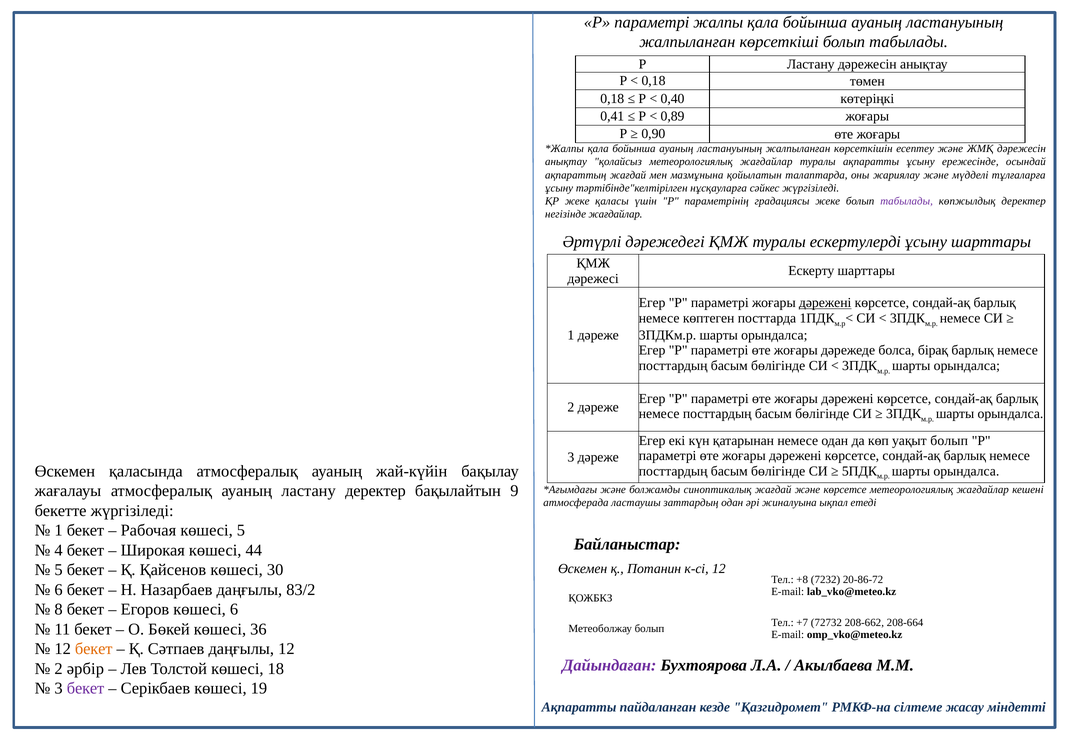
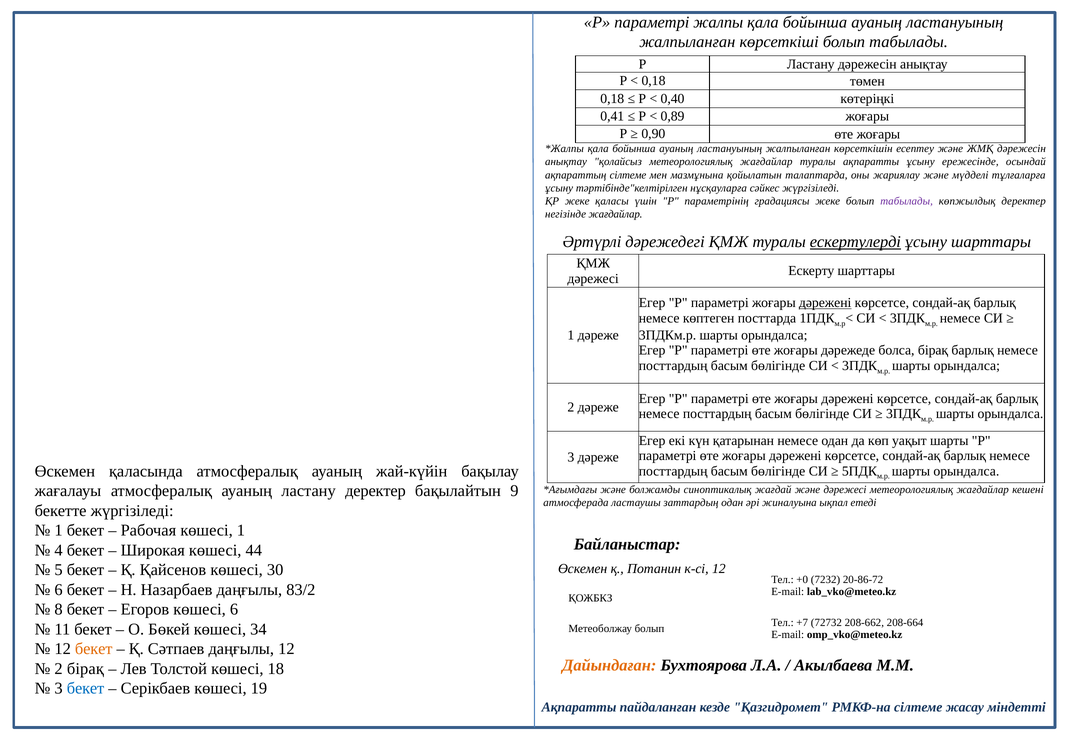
ақпараттың жағдай: жағдай -> сілтеме
ескертулерді underline: none -> present
уақыт болып: болып -> шарты
және көрсетсе: көрсетсе -> дәрежесі
көшесі 5: 5 -> 1
+8: +8 -> +0
36: 36 -> 34
Дайындаған colour: purple -> orange
2 әрбір: әрбір -> бірақ
бекет at (86, 688) colour: purple -> blue
